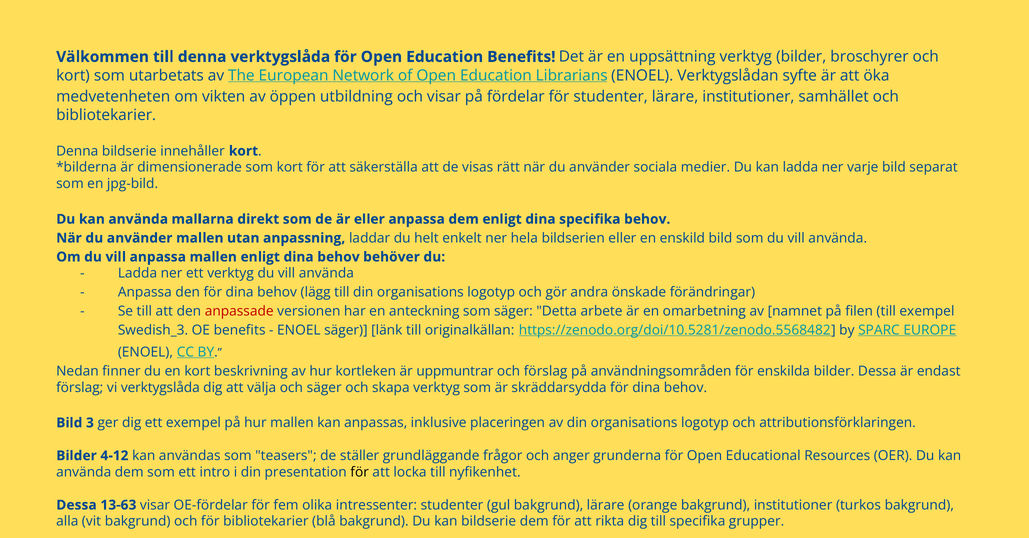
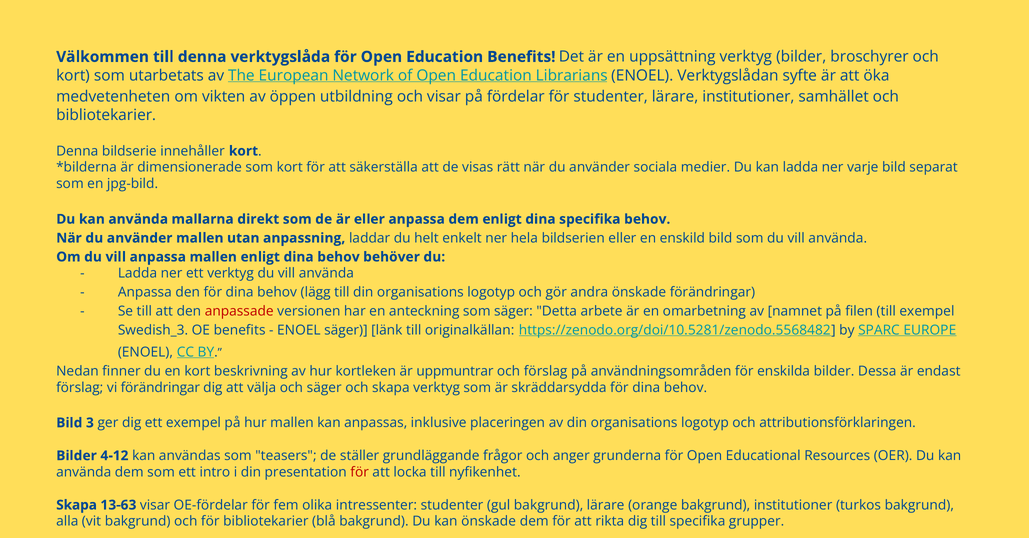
vi verktygslåda: verktygslåda -> förändringar
för at (360, 472) colour: black -> red
Dessa at (76, 505): Dessa -> Skapa
kan bildserie: bildserie -> önskade
